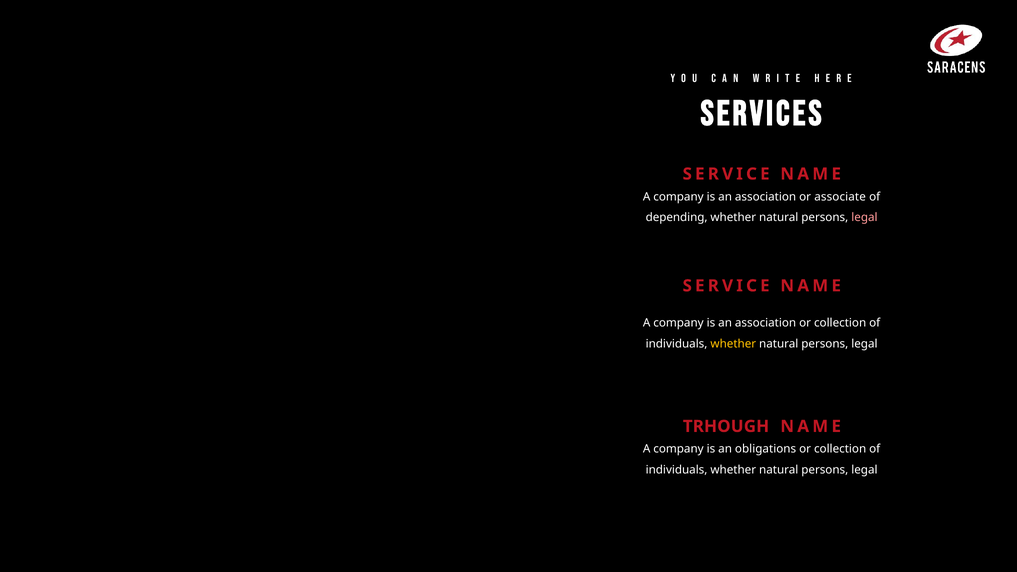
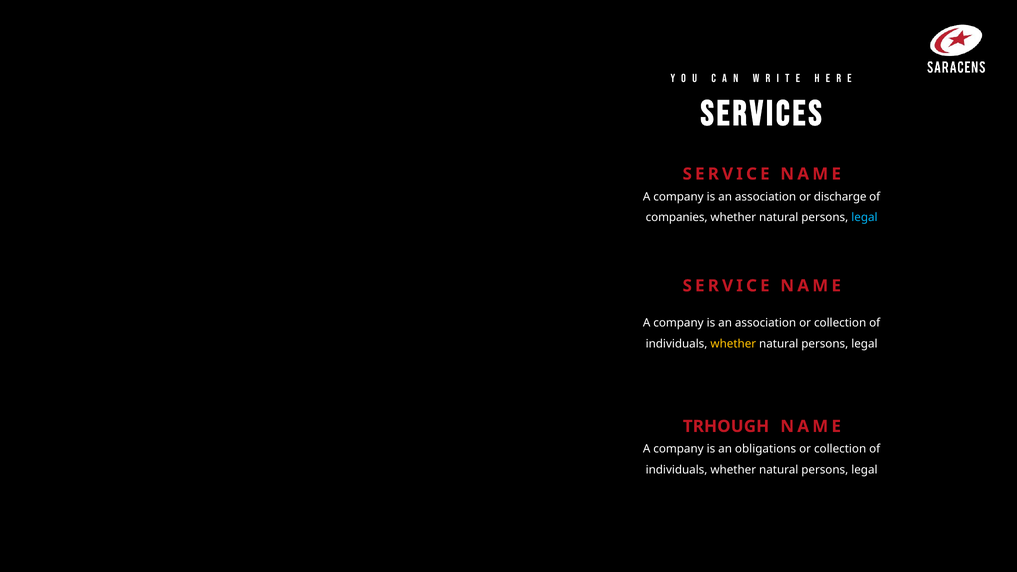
associate: associate -> discharge
depending: depending -> companies
legal at (864, 218) colour: pink -> light blue
